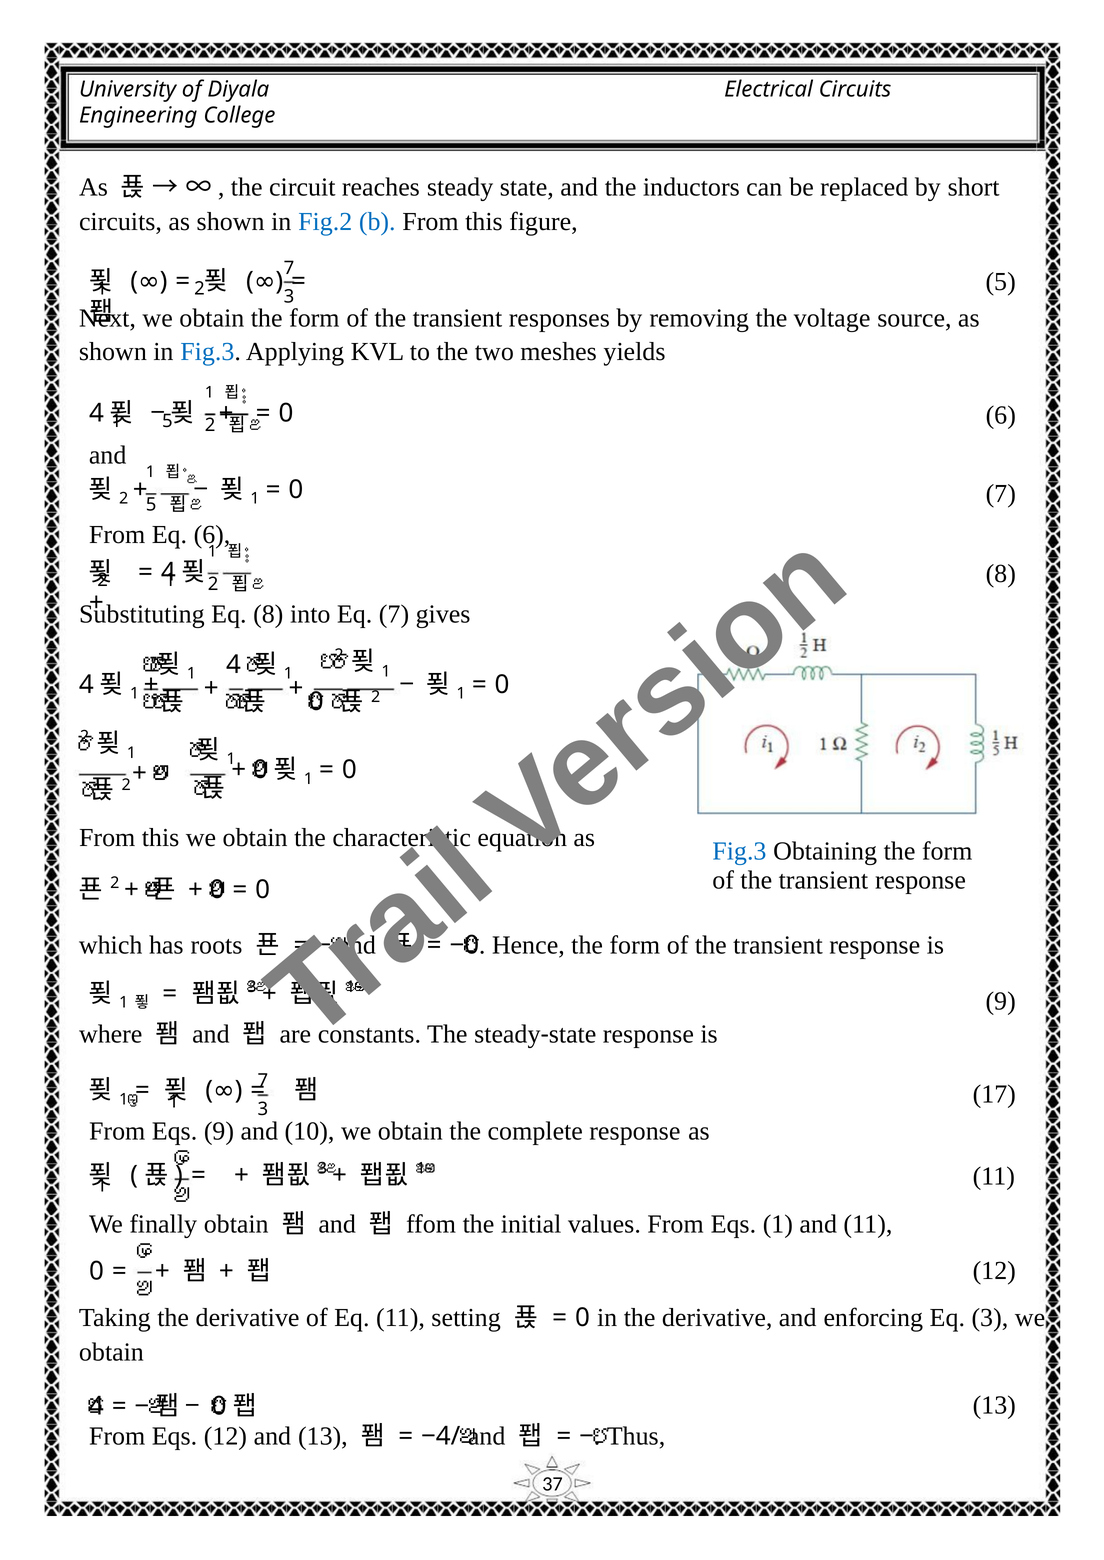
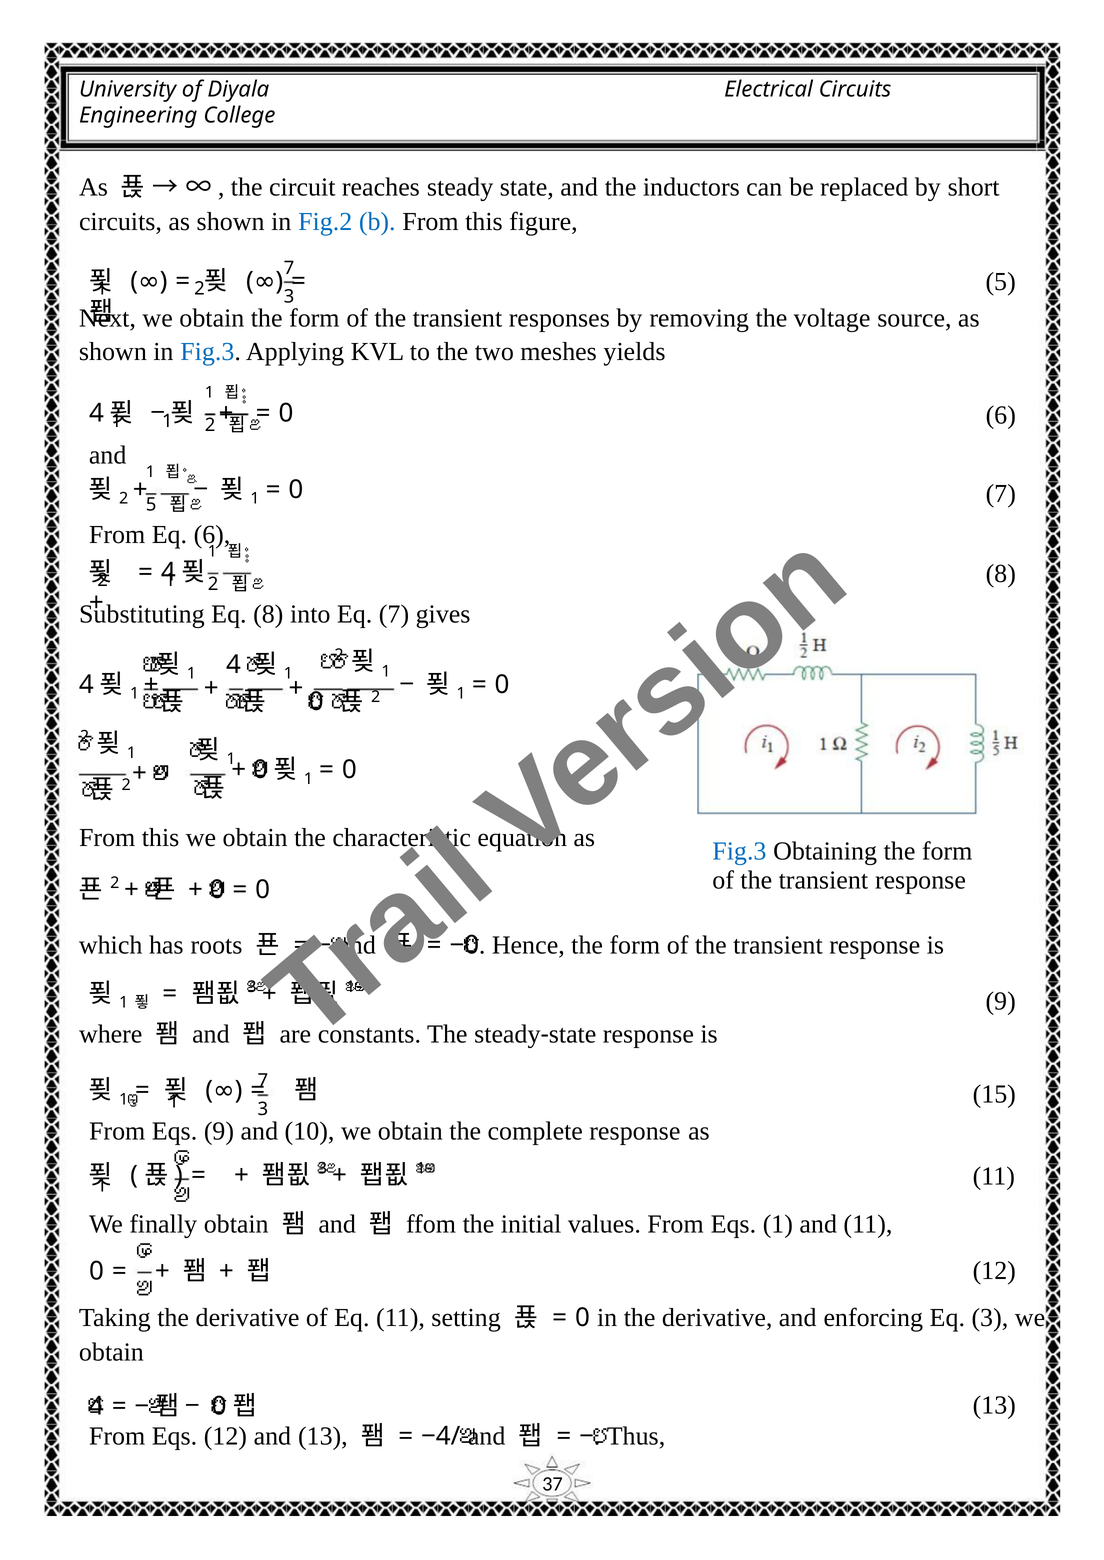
5 at (167, 421): 5 -> 1
17: 17 -> 15
